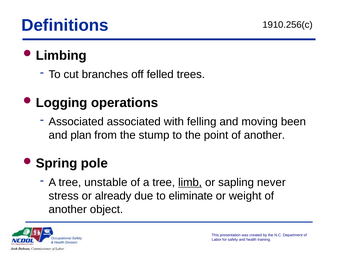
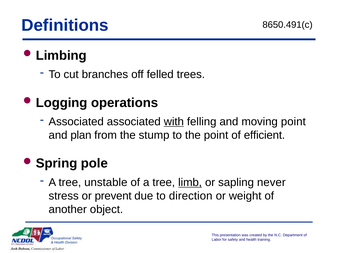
1910.256(c: 1910.256(c -> 8650.491(c
with underline: none -> present
moving been: been -> point
point of another: another -> efficient
already: already -> prevent
eliminate: eliminate -> direction
